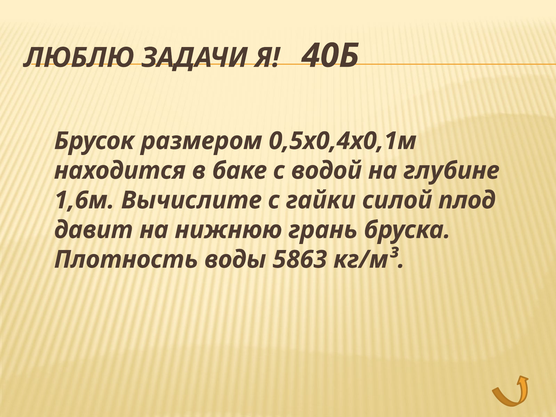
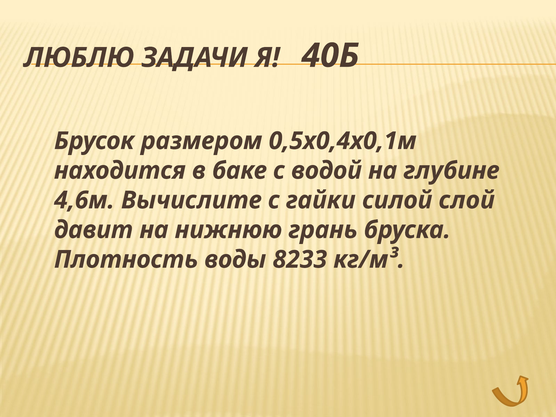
1,6м: 1,6м -> 4,6м
плод: плод -> слой
5863: 5863 -> 8233
